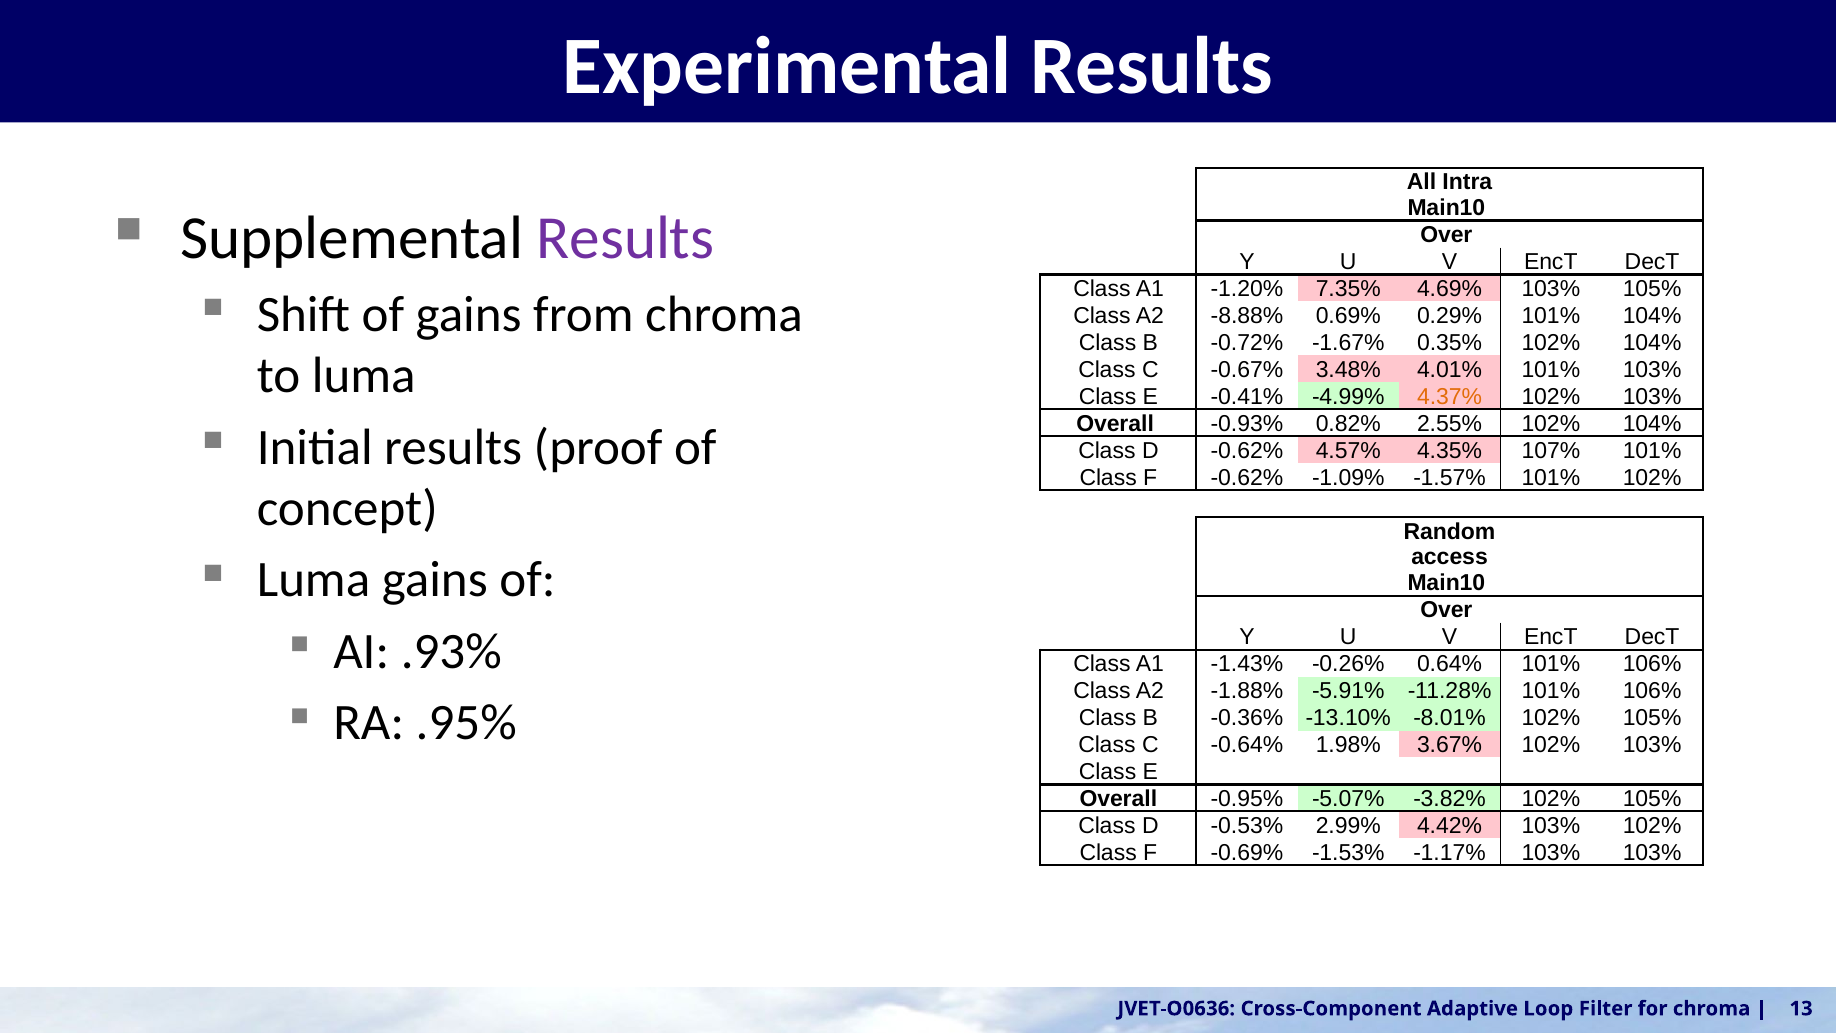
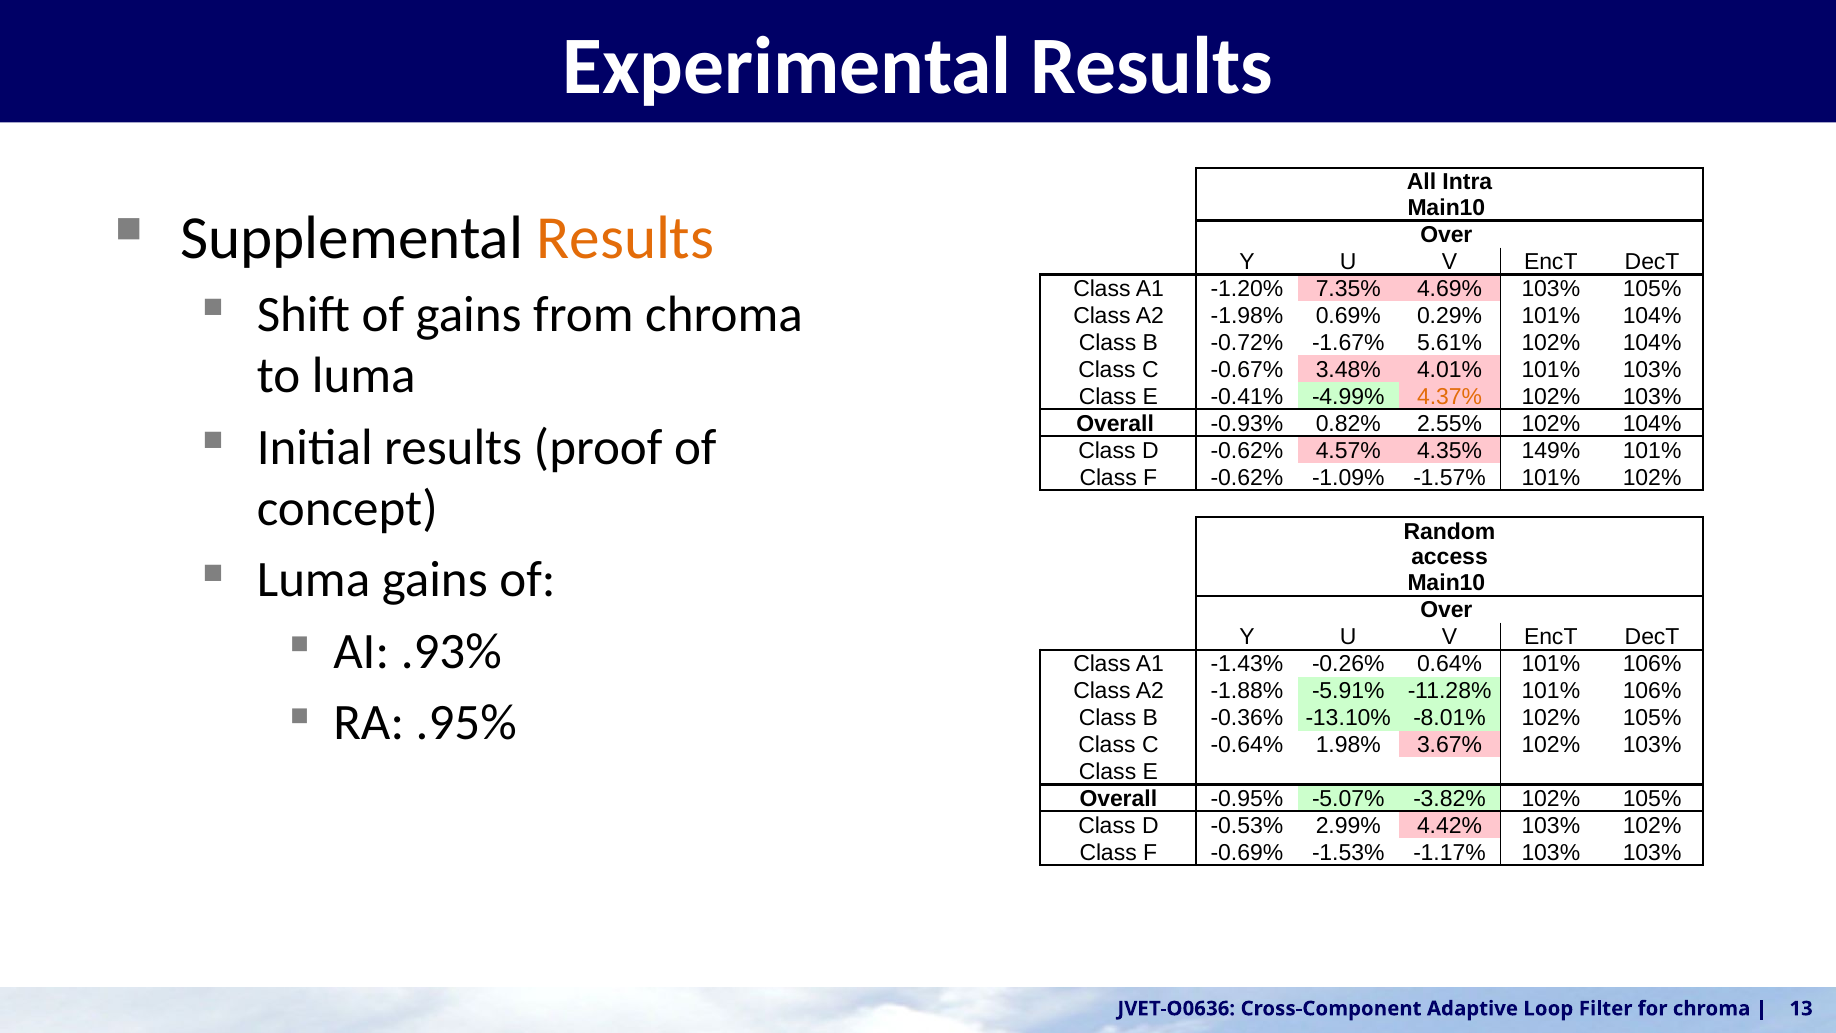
Results at (626, 238) colour: purple -> orange
-8.88%: -8.88% -> -1.98%
0.35%: 0.35% -> 5.61%
107%: 107% -> 149%
